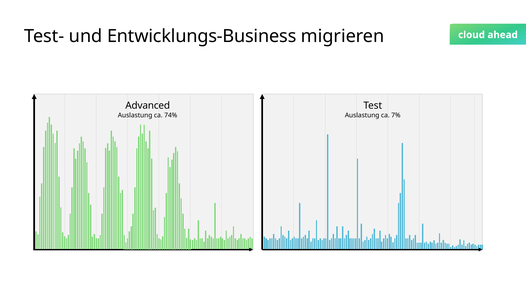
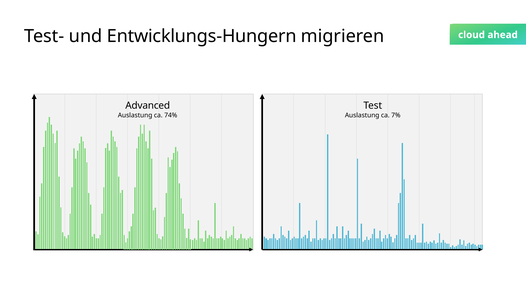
Entwicklungs-Business: Entwicklungs-Business -> Entwicklungs-Hungern
